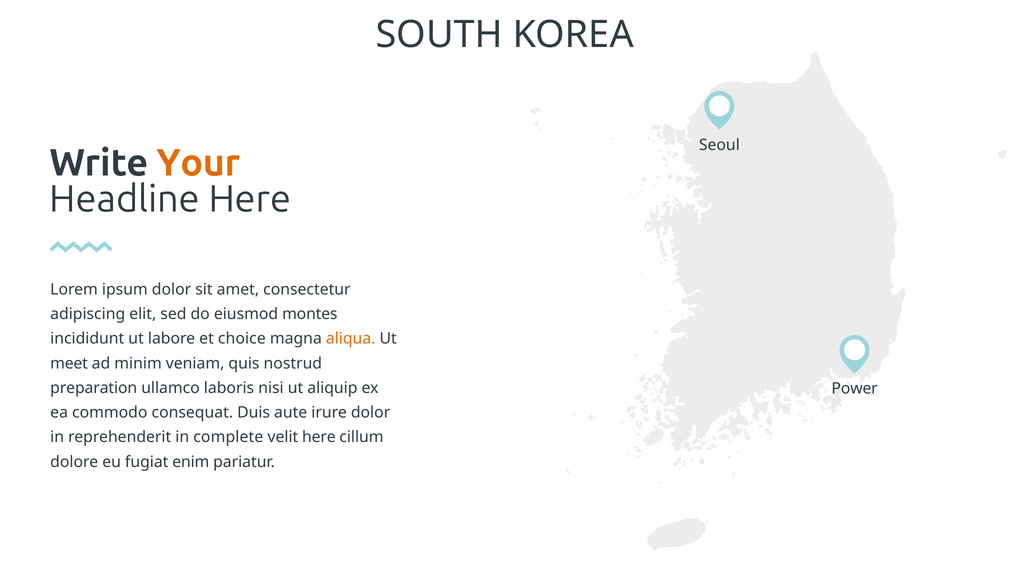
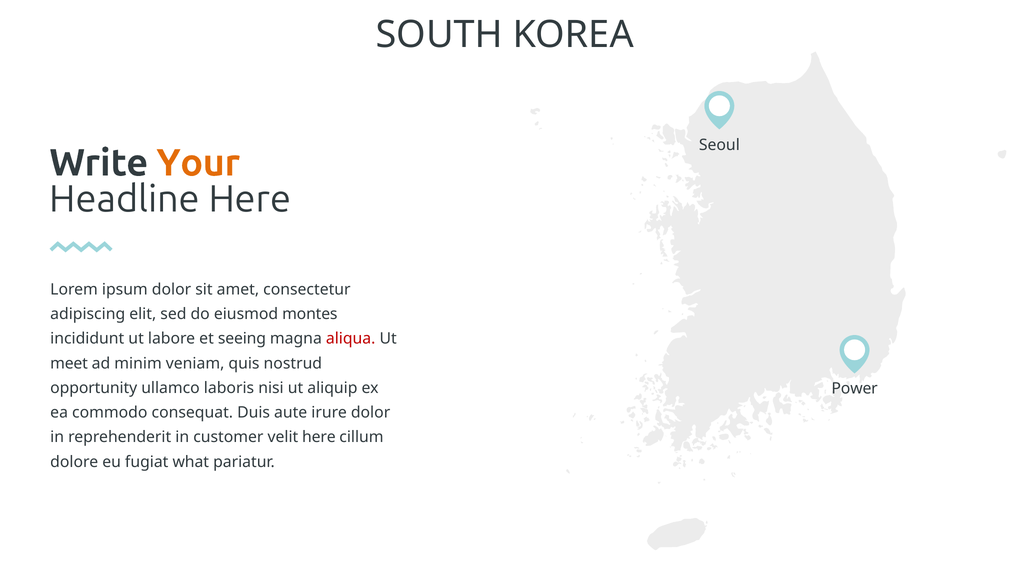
choice: choice -> seeing
aliqua colour: orange -> red
preparation: preparation -> opportunity
complete: complete -> customer
enim: enim -> what
